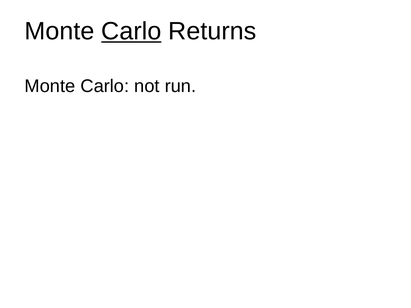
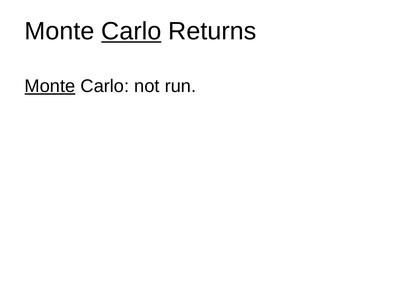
Monte at (50, 86) underline: none -> present
